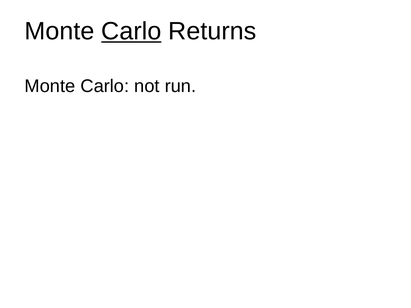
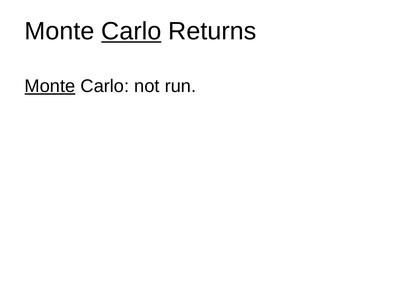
Monte at (50, 86) underline: none -> present
